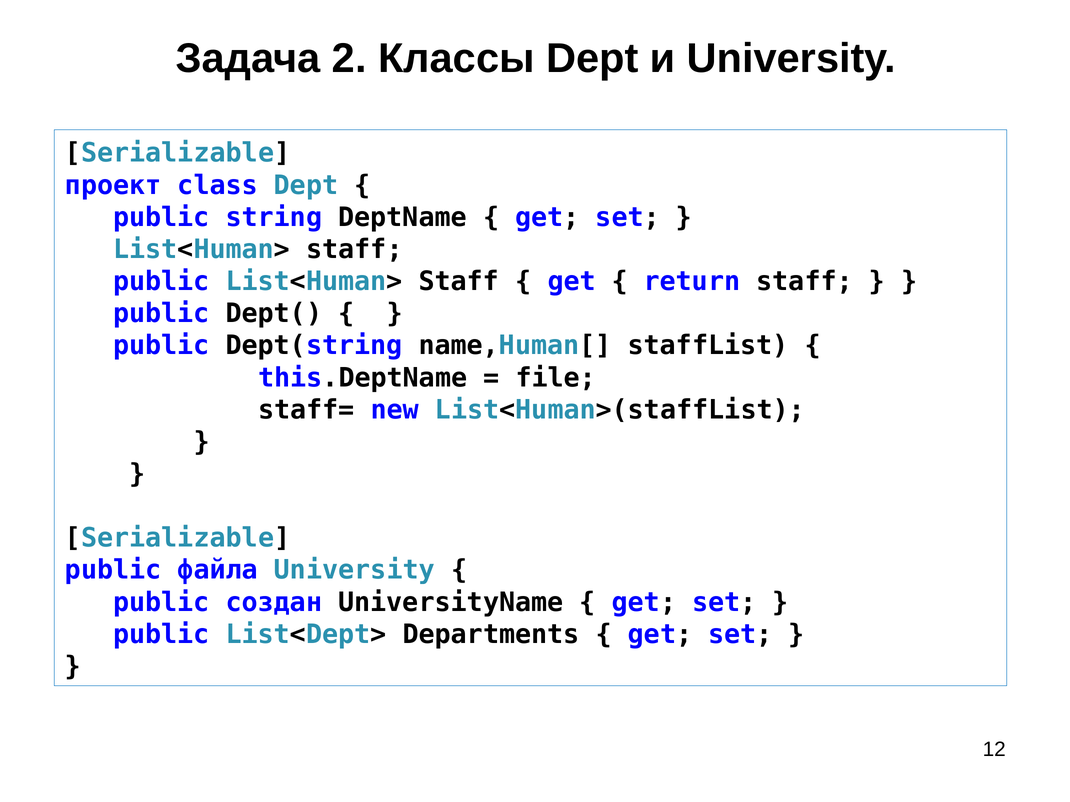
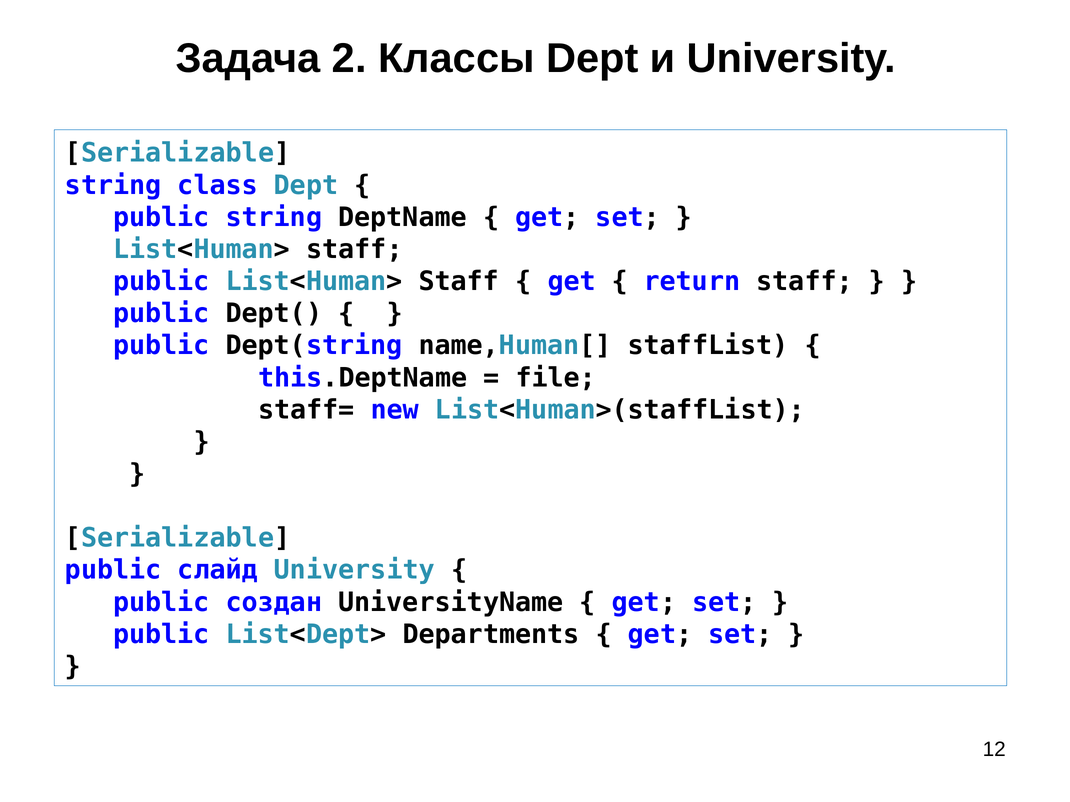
проект at (113, 185): проект -> string
файла: файла -> слайд
